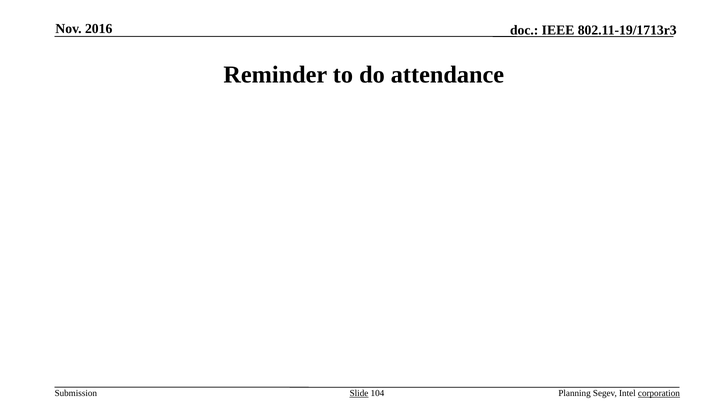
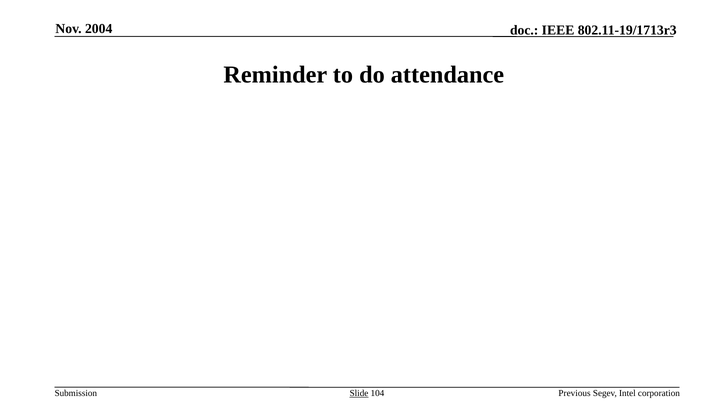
2016: 2016 -> 2004
Planning: Planning -> Previous
corporation underline: present -> none
